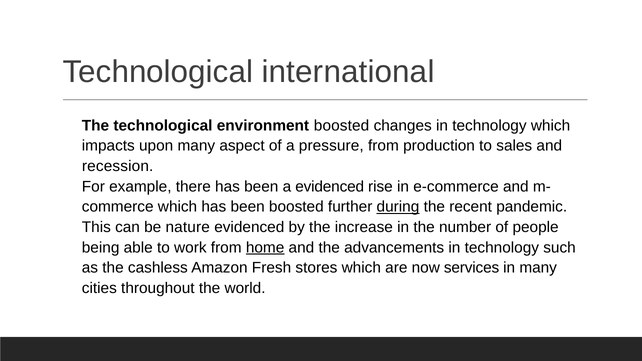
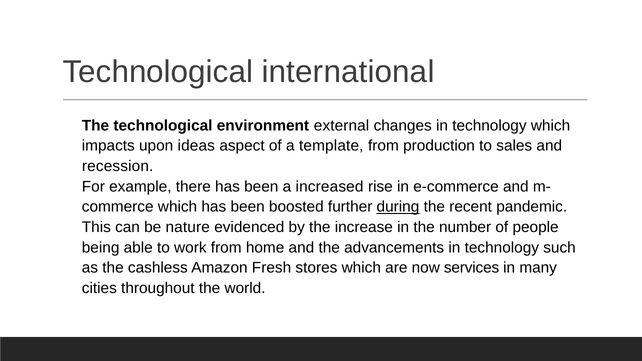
environment boosted: boosted -> external
upon many: many -> ideas
pressure: pressure -> template
a evidenced: evidenced -> increased
home underline: present -> none
